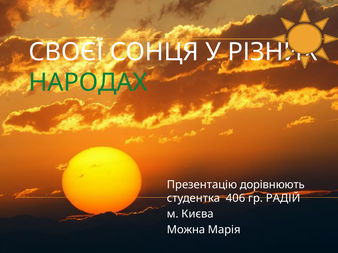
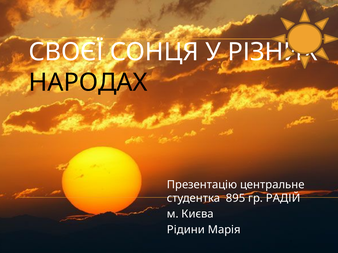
НАРОДАХ colour: green -> black
дорівнюють: дорівнюють -> центральне
406: 406 -> 895
Можна: Можна -> Рідини
